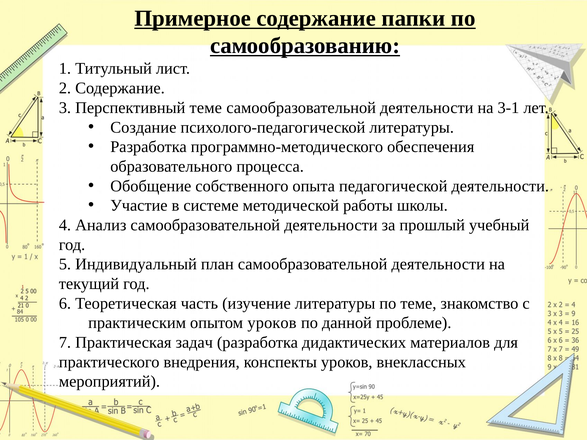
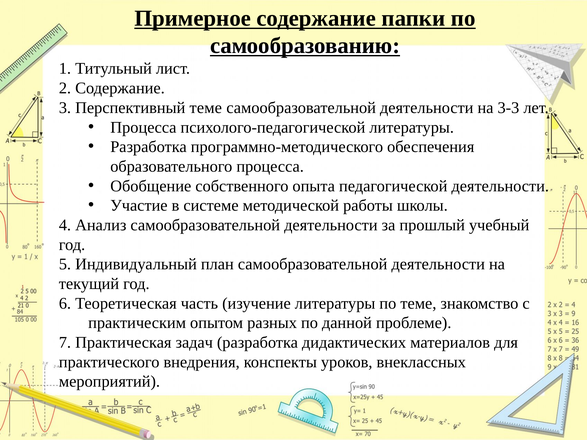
3-1: 3-1 -> 3-3
Создание at (143, 127): Создание -> Процесса
опытом уроков: уроков -> разных
